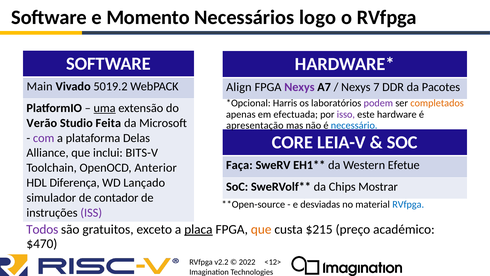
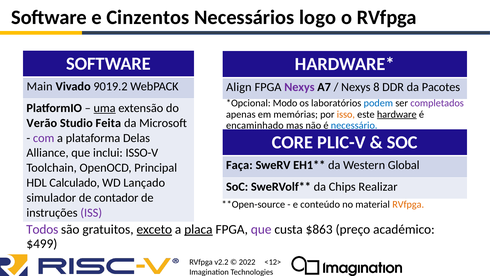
Momento: Momento -> Cinzentos
5019.2: 5019.2 -> 9019.2
7: 7 -> 8
Harris: Harris -> Modo
podem colour: purple -> blue
completados colour: orange -> purple
efectuada: efectuada -> memórias
isso colour: purple -> orange
hardware underline: none -> present
apresentação: apresentação -> encaminhado
LEIA-V: LEIA-V -> PLIC-V
BITS-V: BITS-V -> ISSO-V
Efetue: Efetue -> Global
Anterior: Anterior -> Principal
Diferença: Diferença -> Calculado
Mostrar: Mostrar -> Realizar
desviadas: desviadas -> conteúdo
RVfpga at (408, 204) colour: blue -> orange
exceto underline: none -> present
que at (261, 229) colour: orange -> purple
$215: $215 -> $863
$470: $470 -> $499
